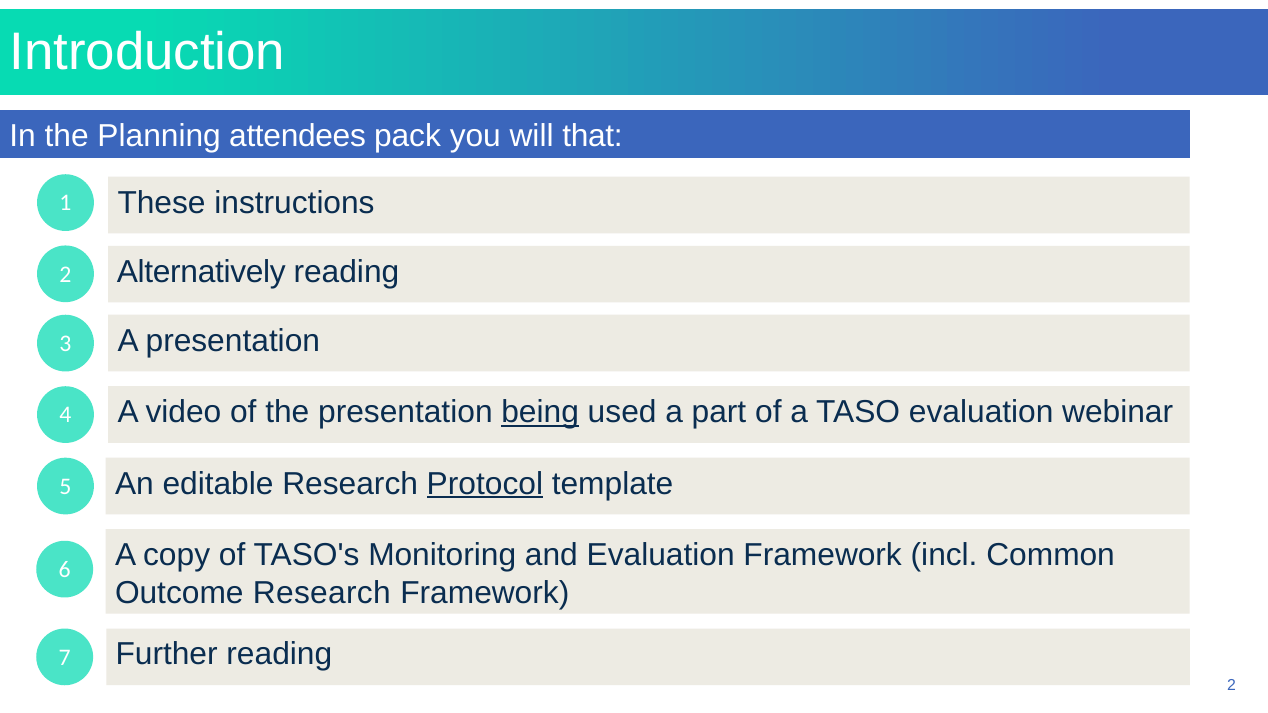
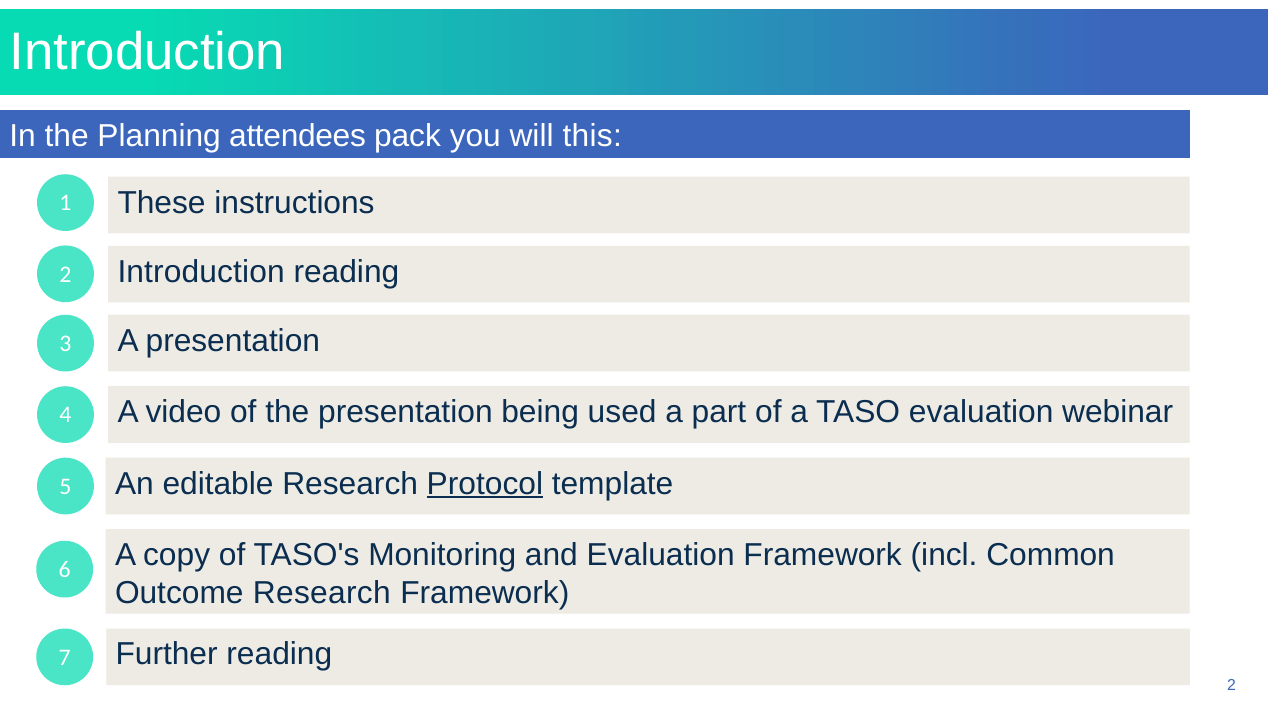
that: that -> this
Alternatively at (201, 272): Alternatively -> Introduction
being underline: present -> none
